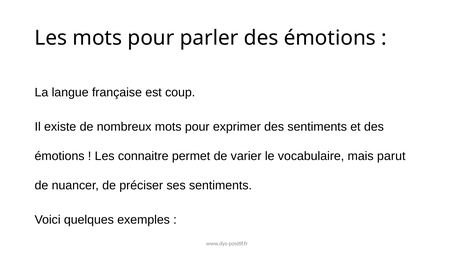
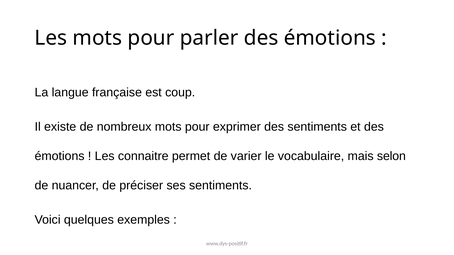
parut: parut -> selon
